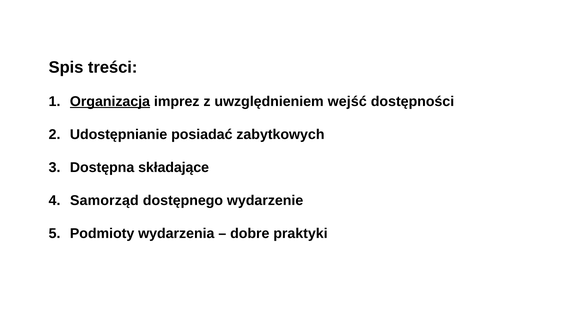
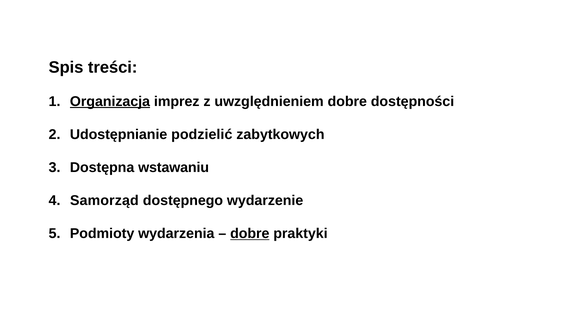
uwzględnieniem wejść: wejść -> dobre
posiadać: posiadać -> podzielić
składające: składające -> wstawaniu
dobre at (250, 234) underline: none -> present
